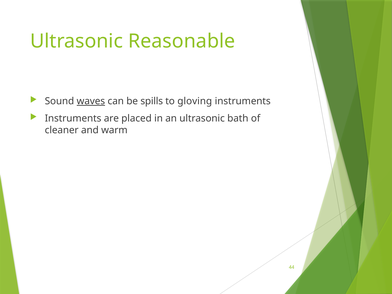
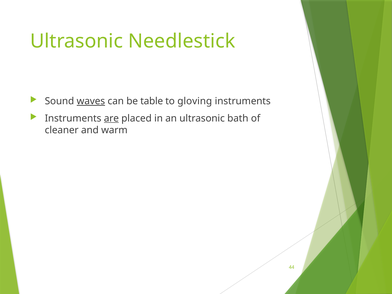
Reasonable: Reasonable -> Needlestick
spills: spills -> table
are underline: none -> present
